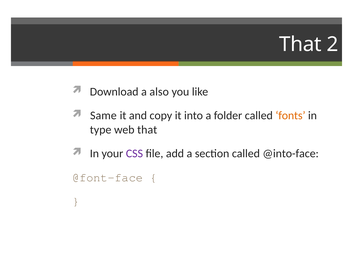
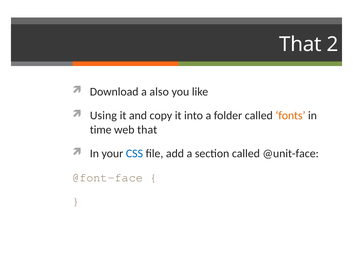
Same: Same -> Using
type: type -> time
CSS colour: purple -> blue
@into-face: @into-face -> @unit-face
